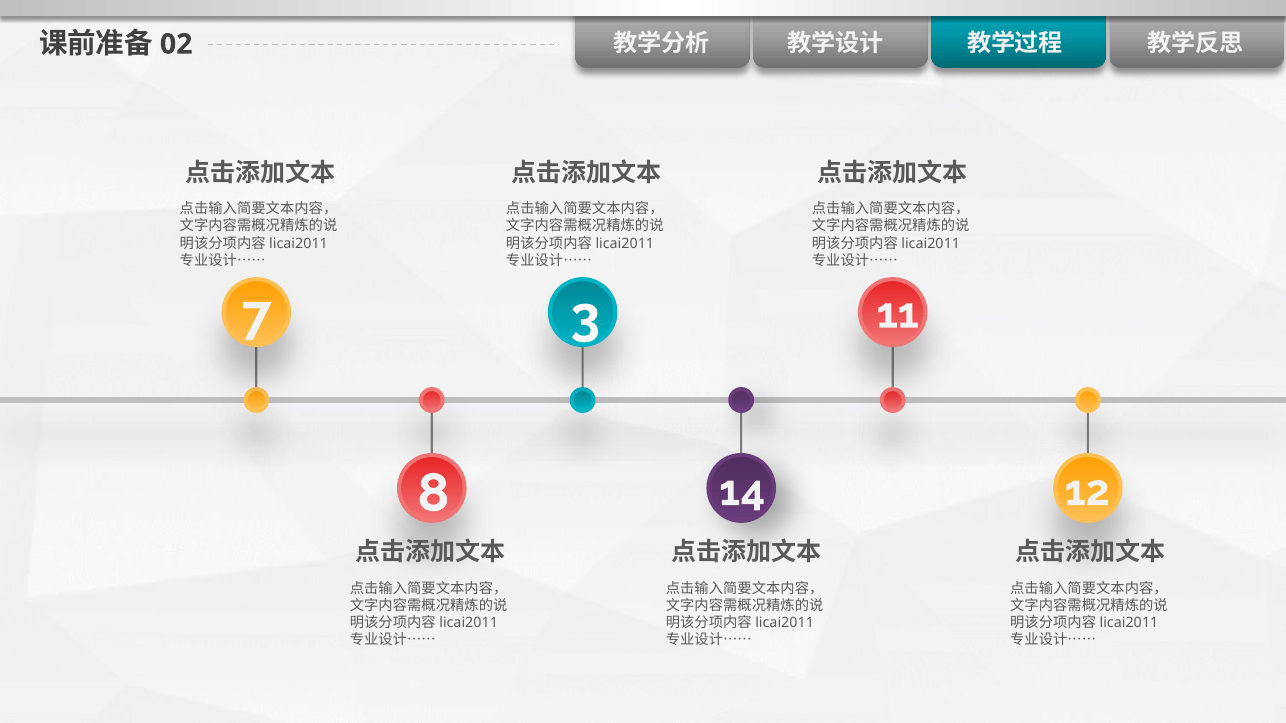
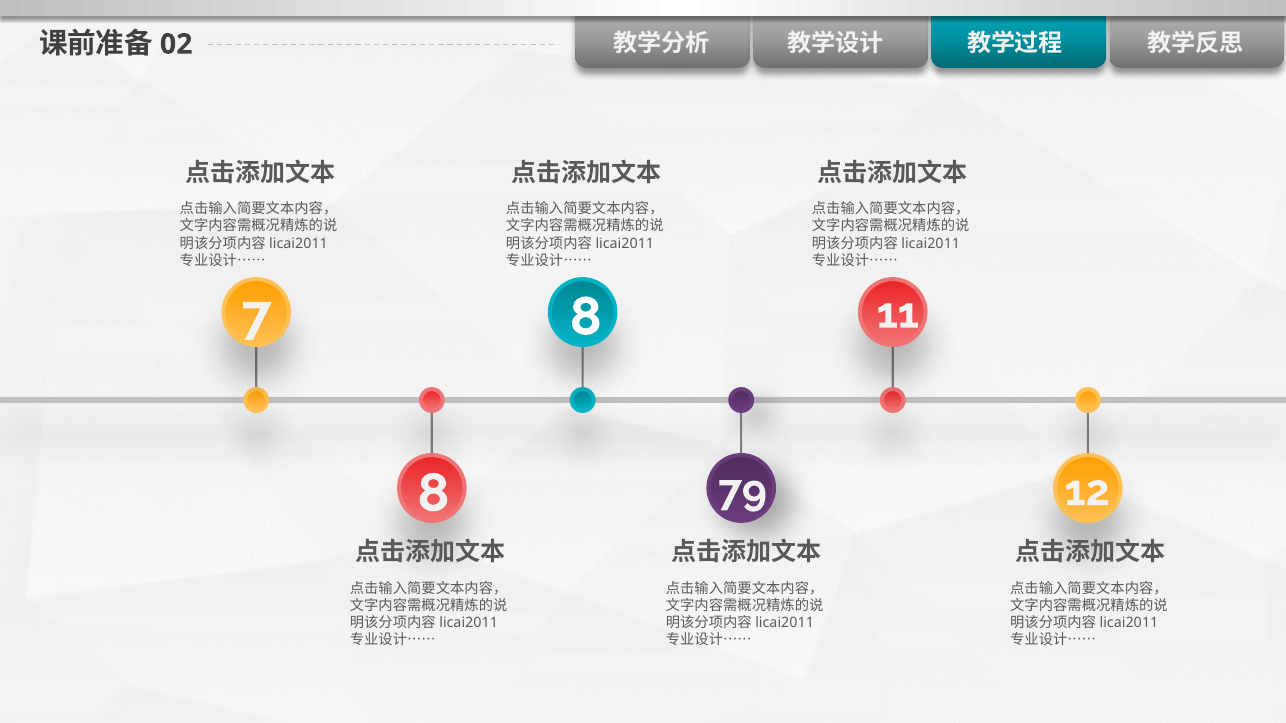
7 3: 3 -> 8
14: 14 -> 79
